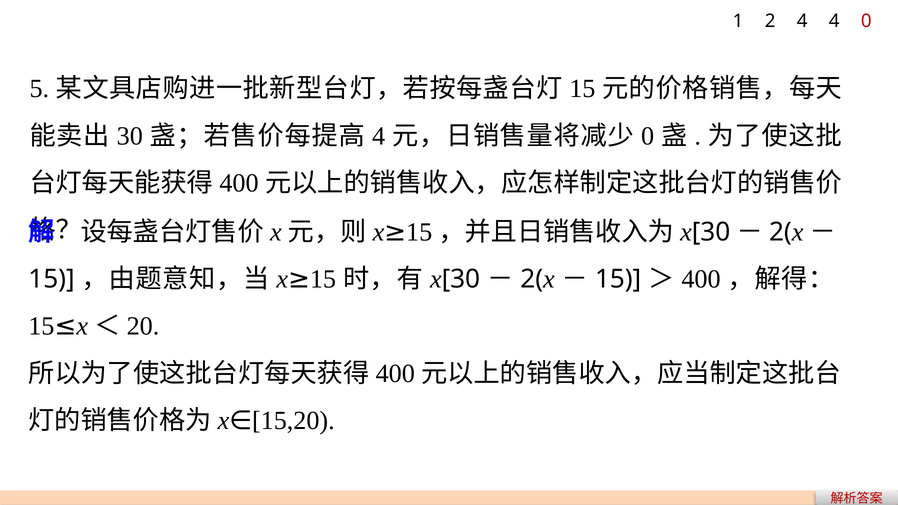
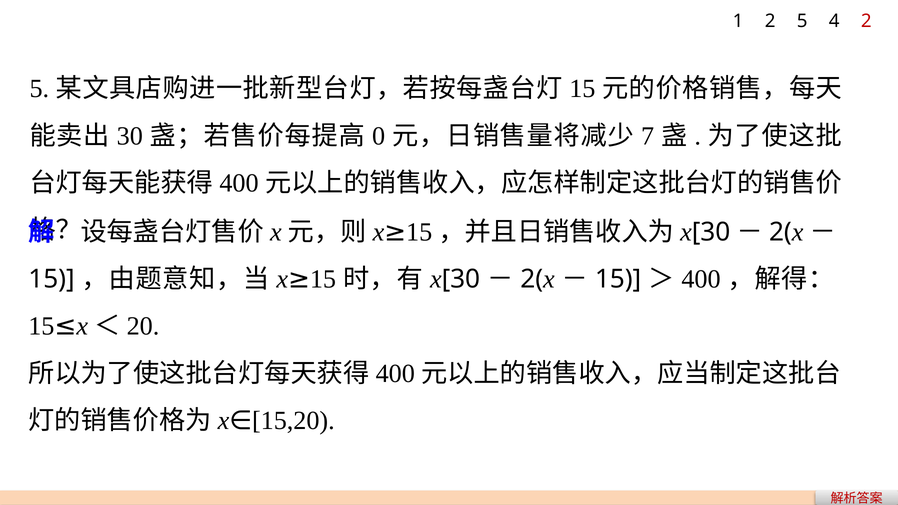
2 4: 4 -> 5
4 0: 0 -> 2
4 at (379, 136): 4 -> 0
0 at (648, 136): 0 -> 7
